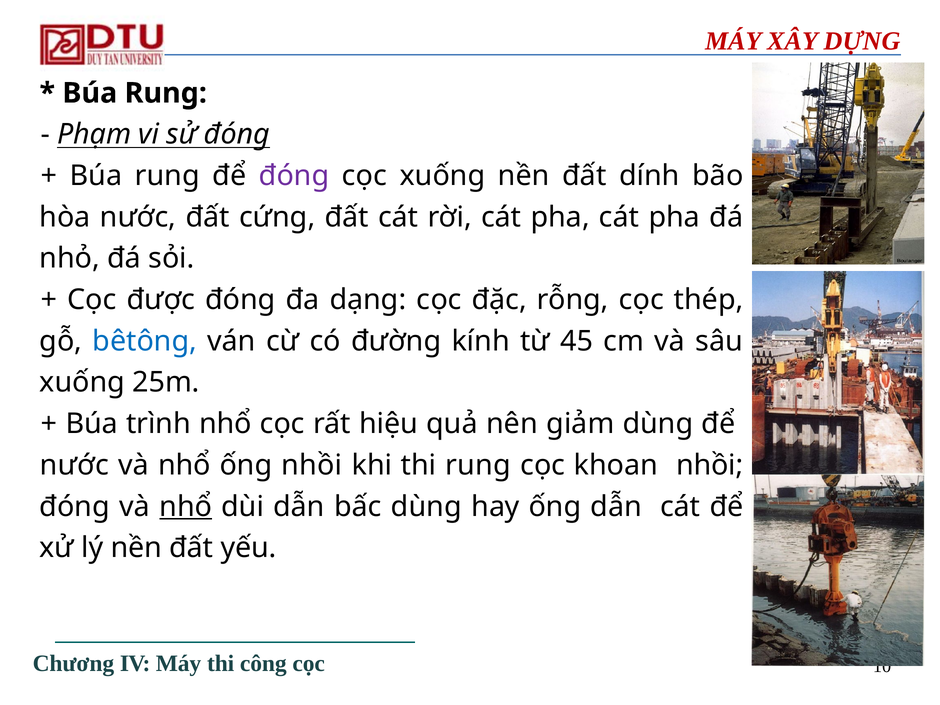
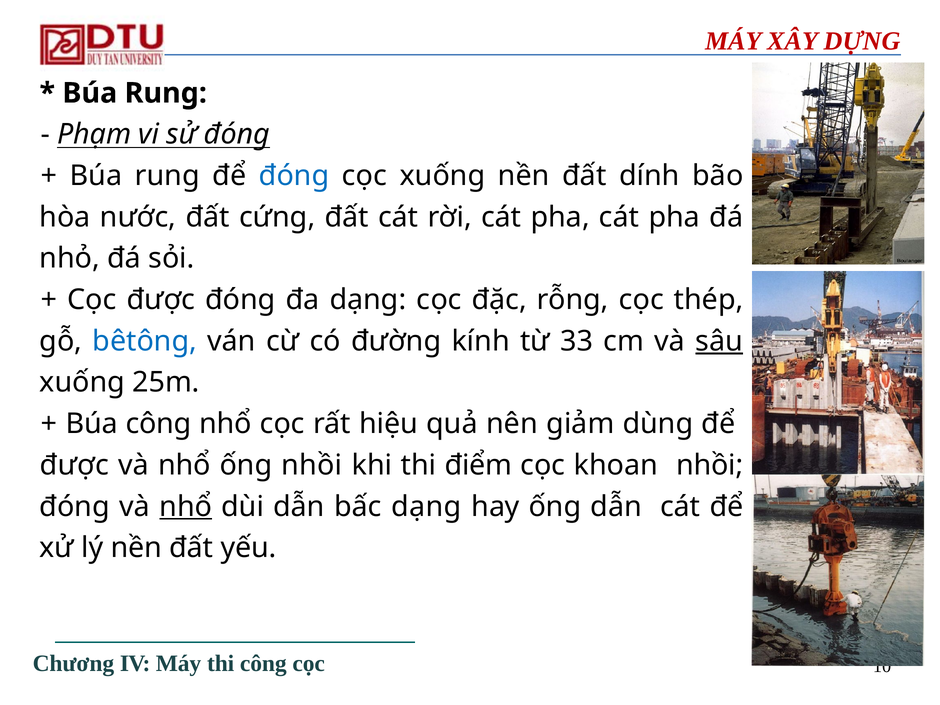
đóng at (294, 176) colour: purple -> blue
45: 45 -> 33
sâu underline: none -> present
Búa trình: trình -> công
nước at (74, 465): nước -> được
thi rung: rung -> điểm
bấc dùng: dùng -> dạng
